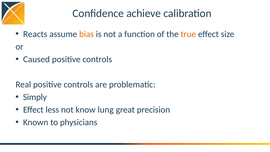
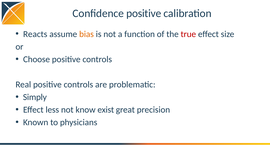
Confidence achieve: achieve -> positive
true colour: orange -> red
Caused: Caused -> Choose
lung: lung -> exist
